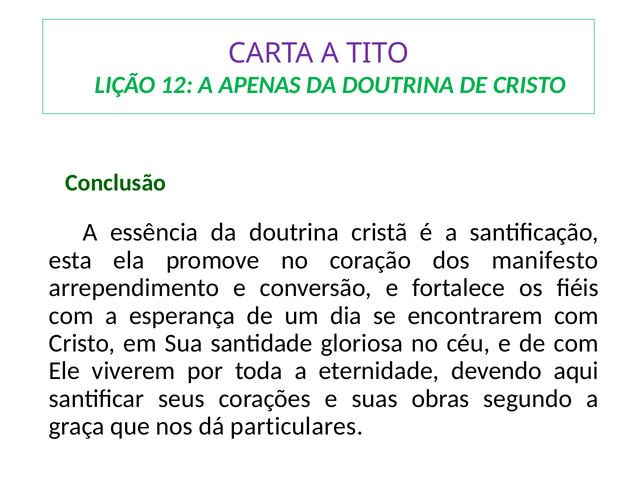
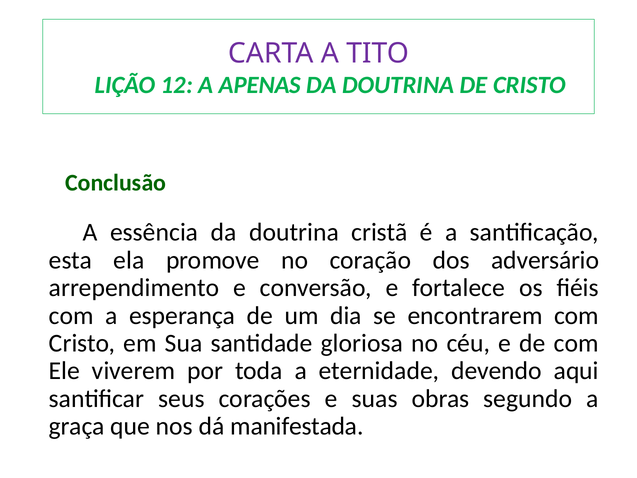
manifesto: manifesto -> adversário
particulares: particulares -> manifestada
